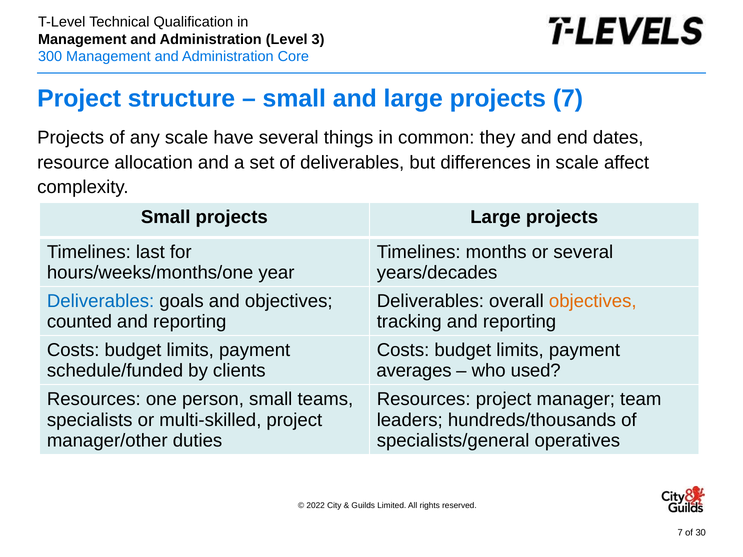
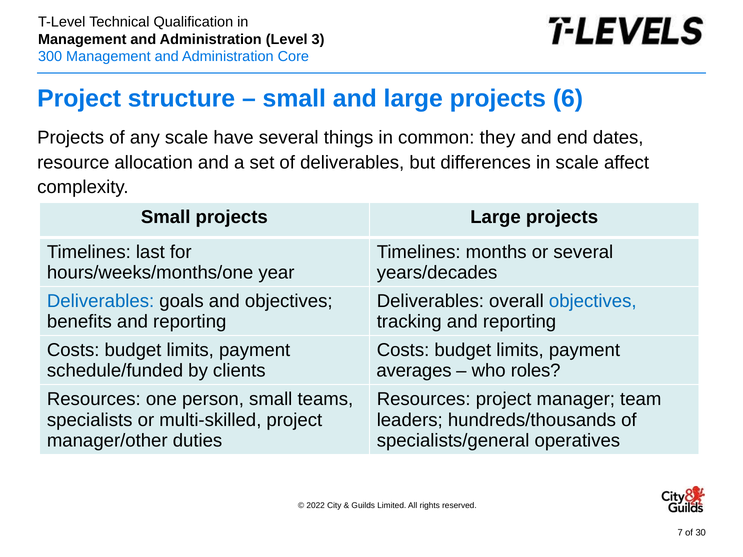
projects 7: 7 -> 6
objectives at (593, 301) colour: orange -> blue
counted: counted -> benefits
used: used -> roles
